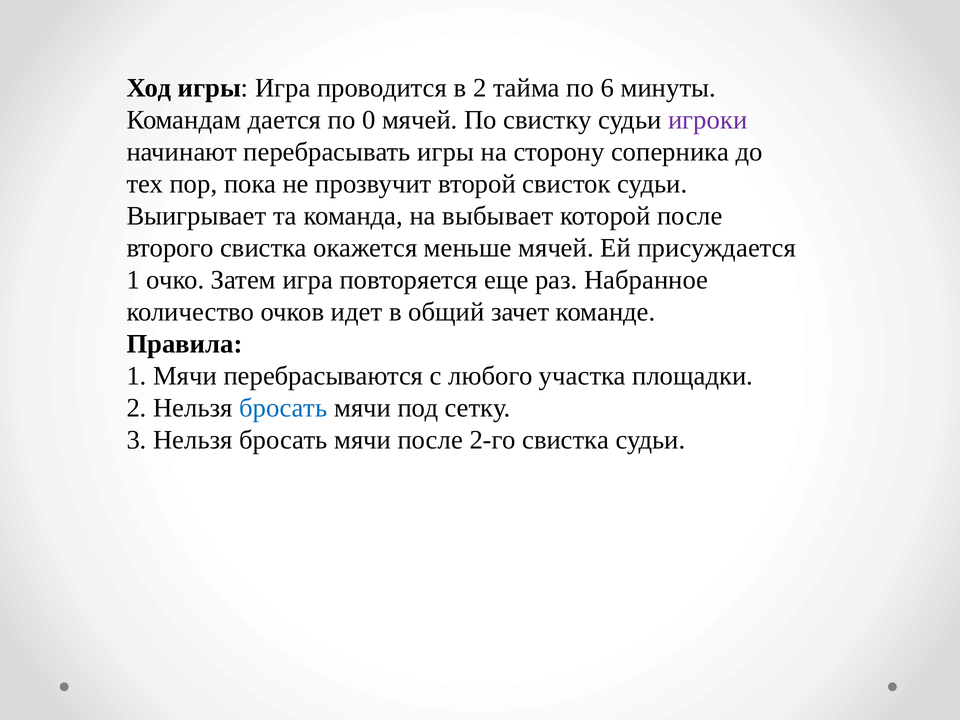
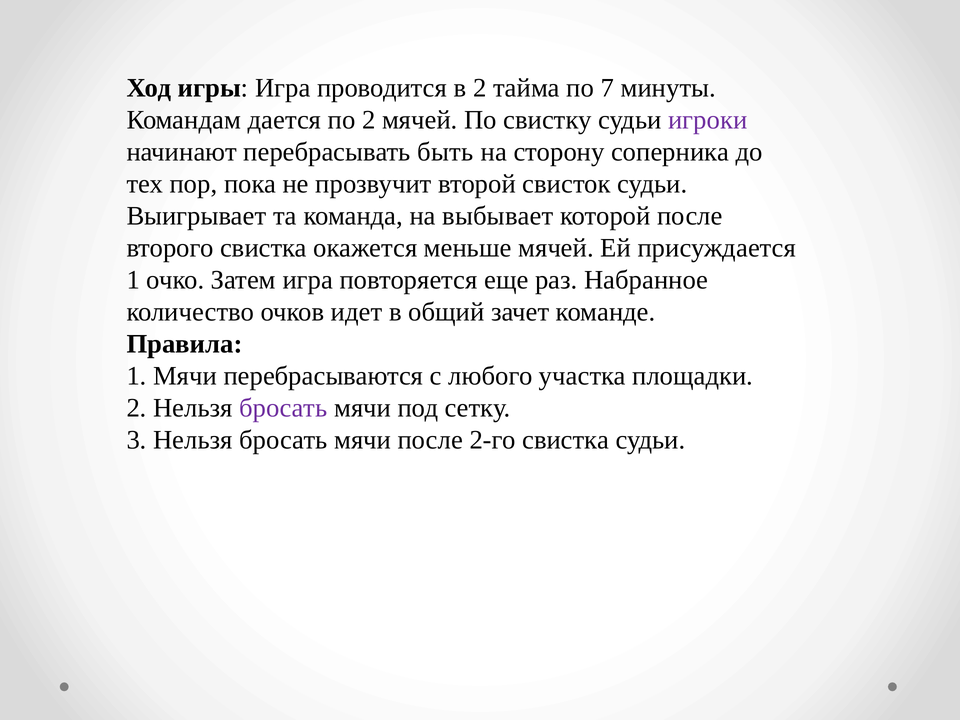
6: 6 -> 7
по 0: 0 -> 2
перебрасывать игры: игры -> быть
бросать at (283, 408) colour: blue -> purple
